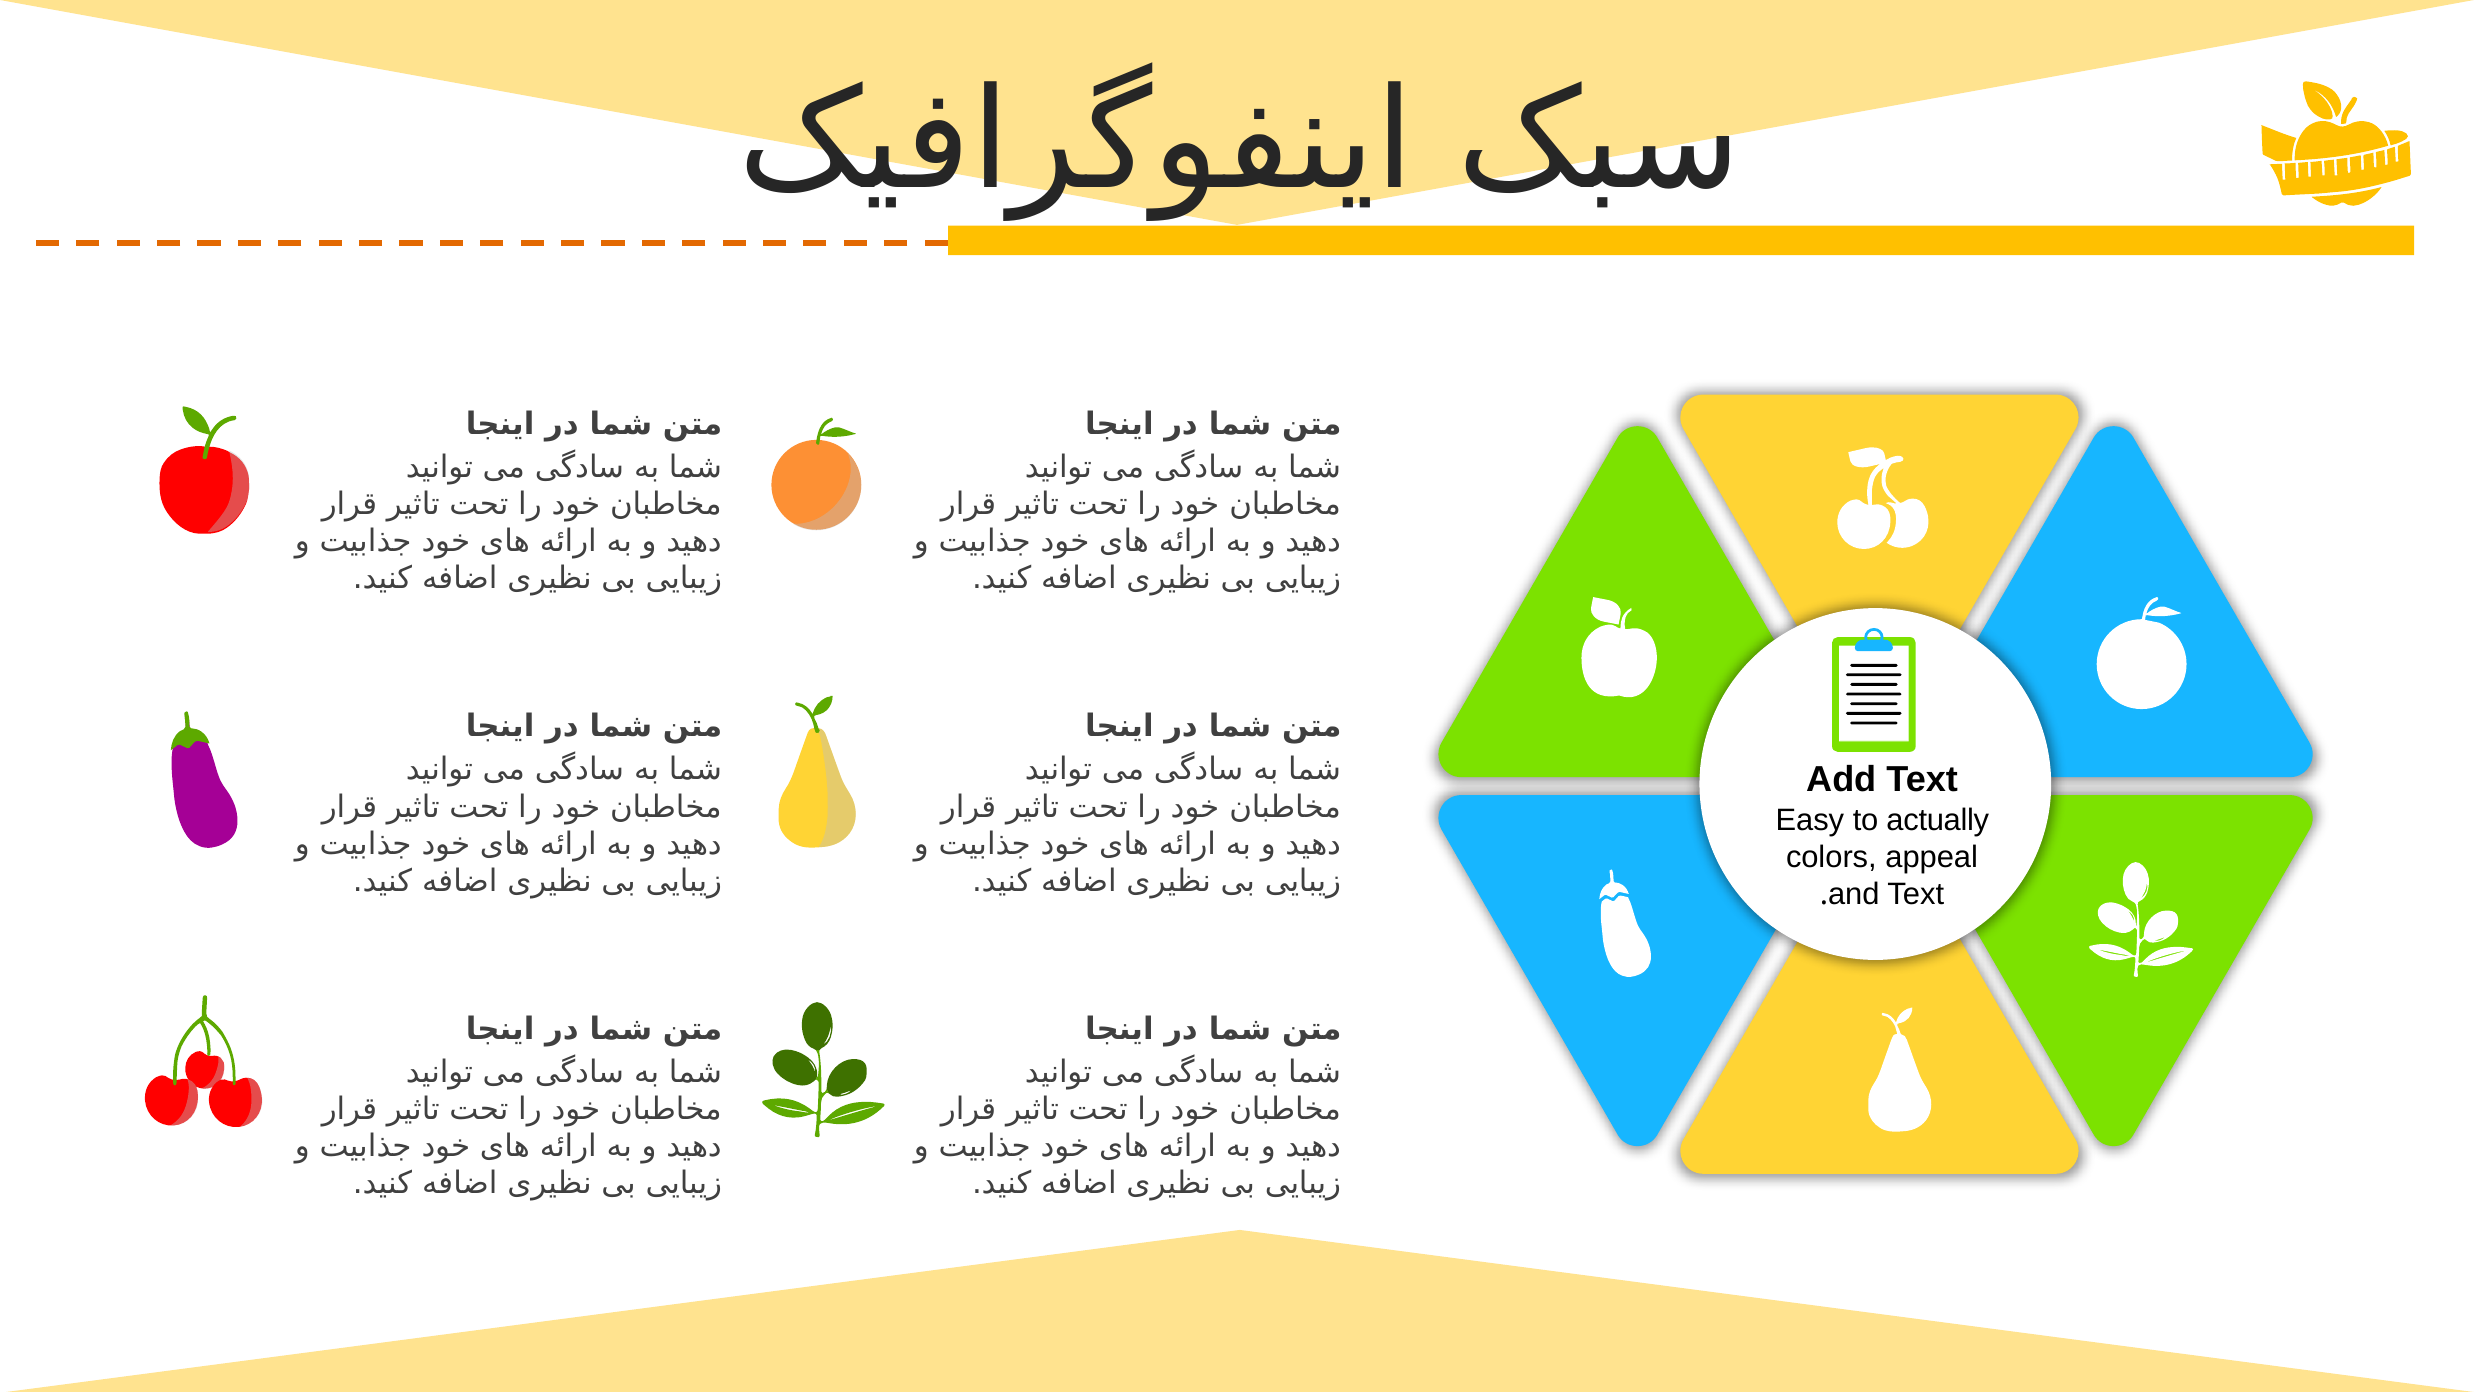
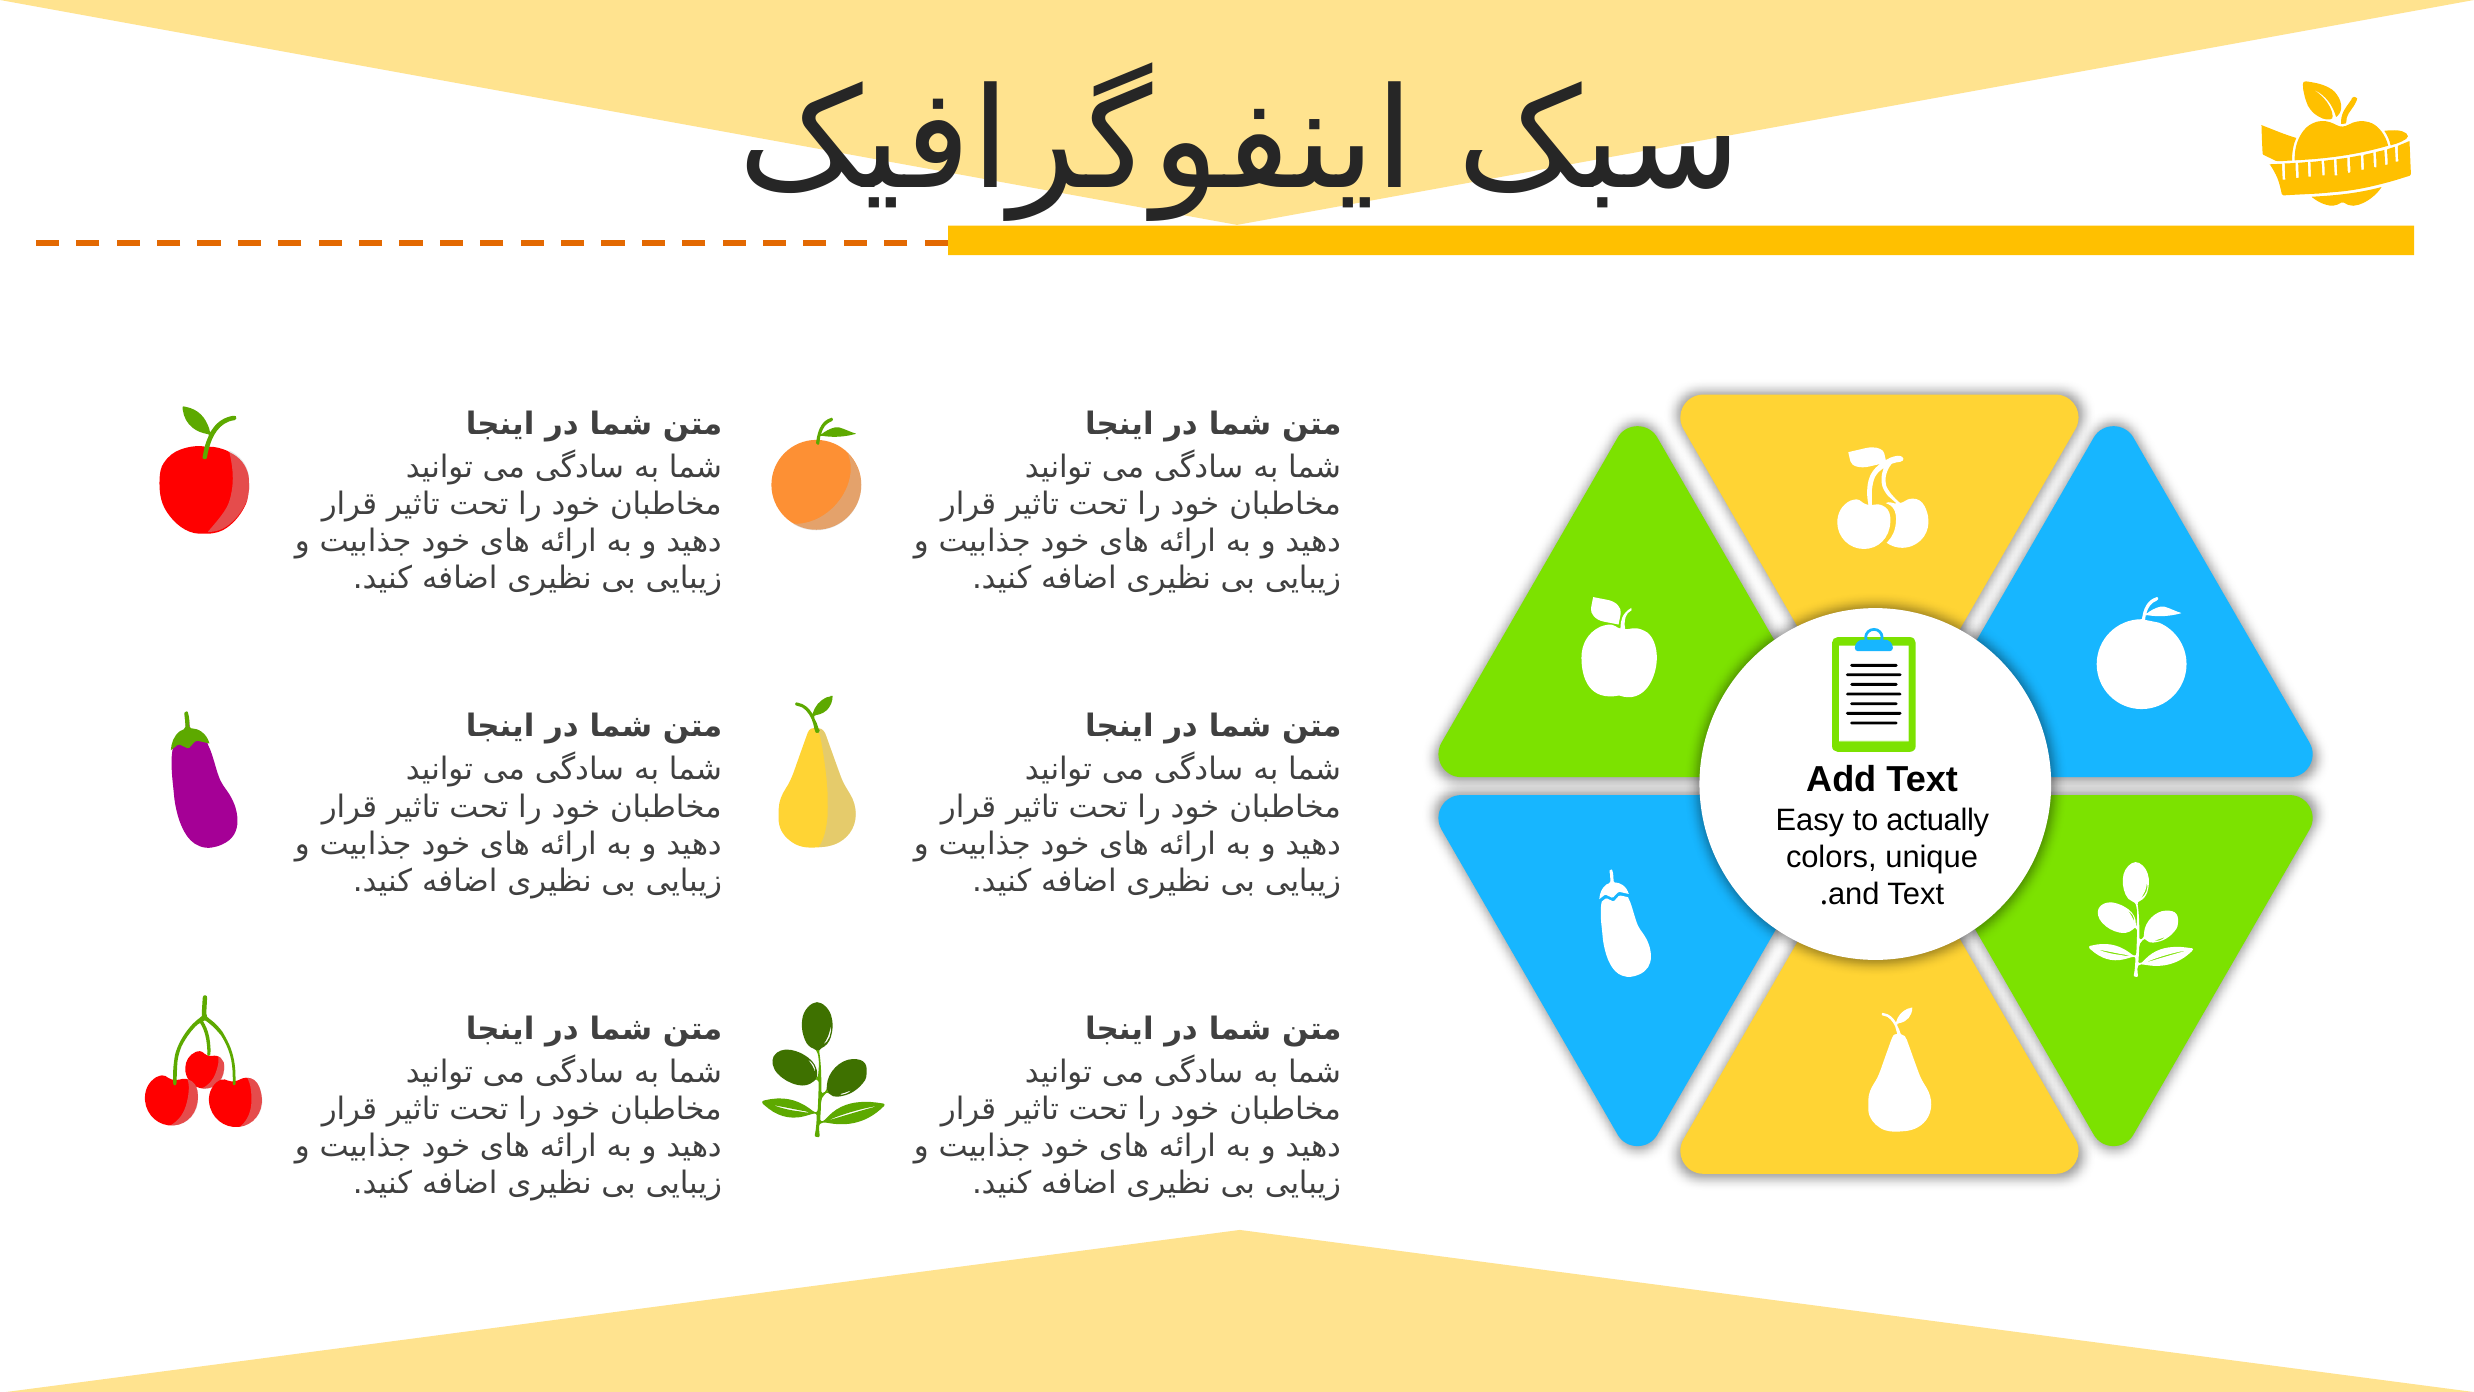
appeal: appeal -> unique
